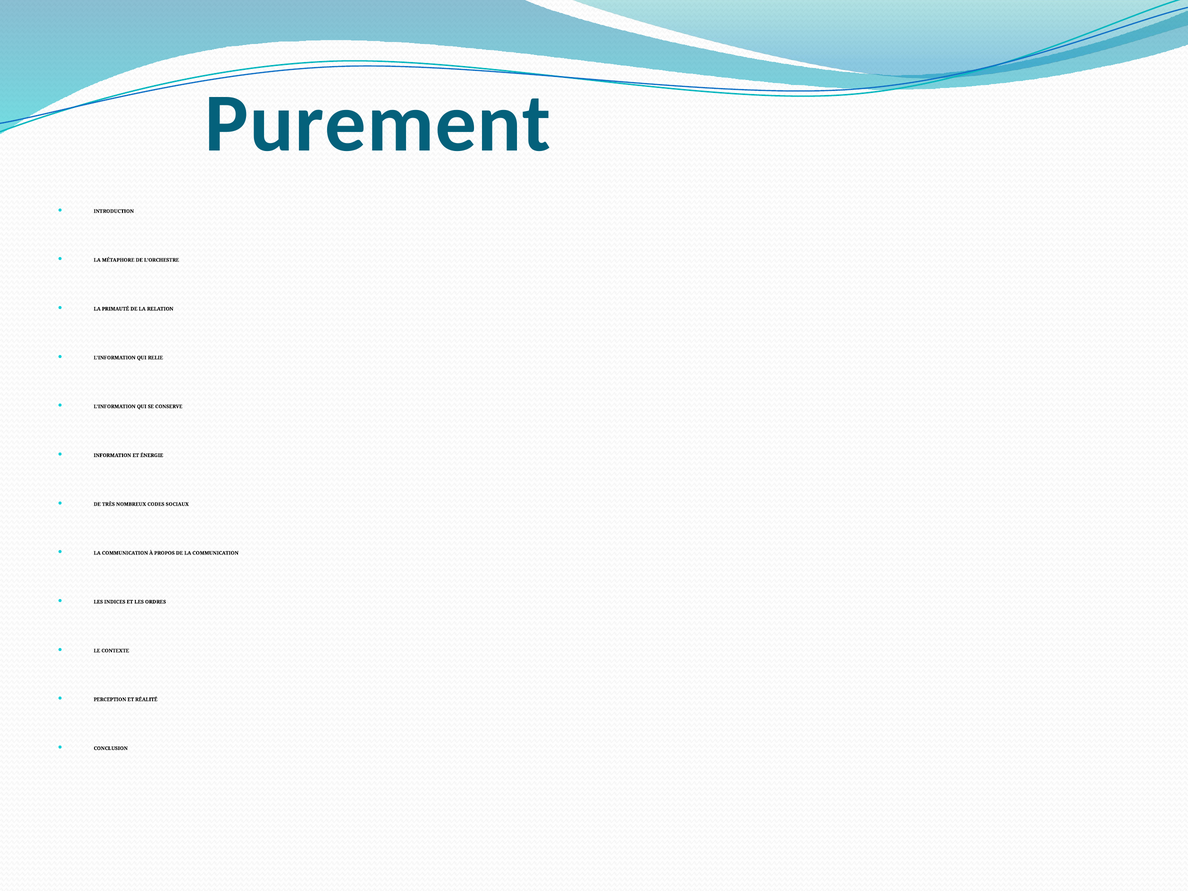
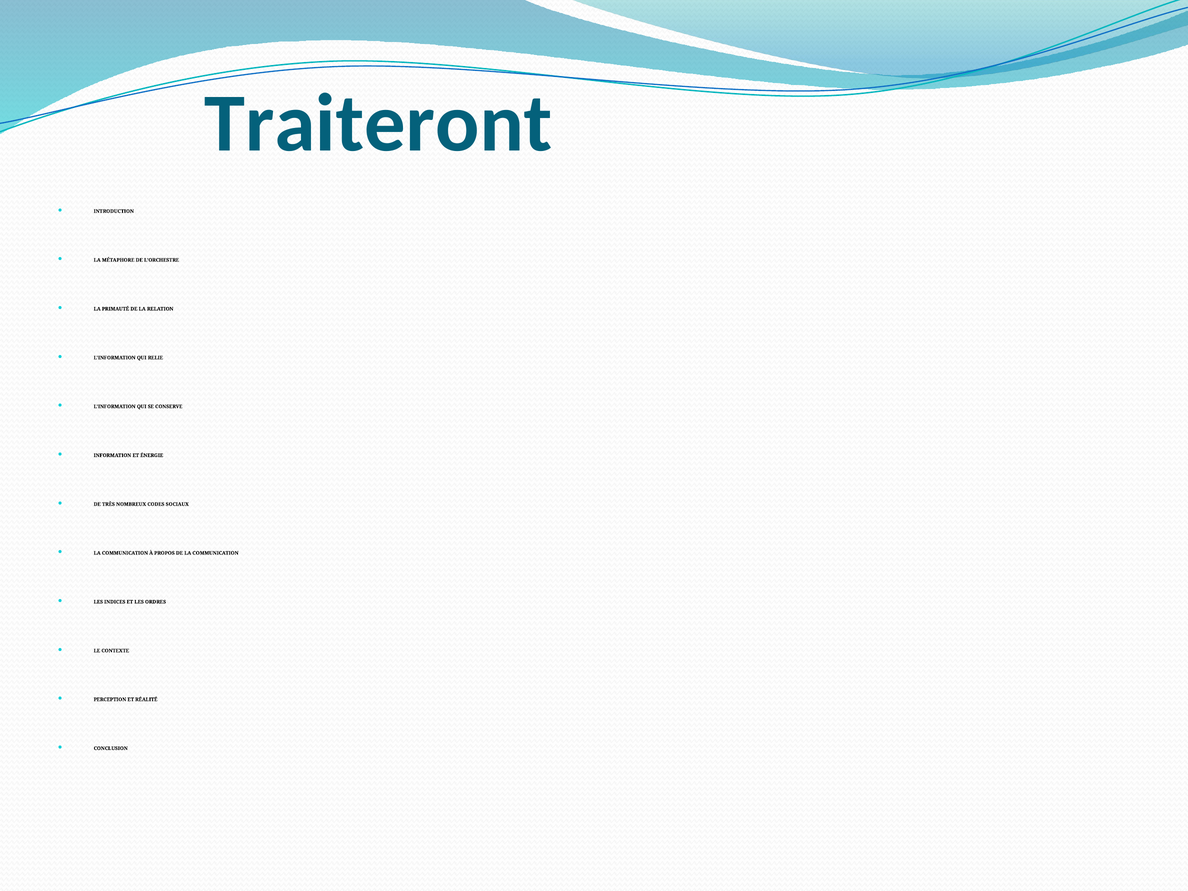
Purement: Purement -> Traiteront
